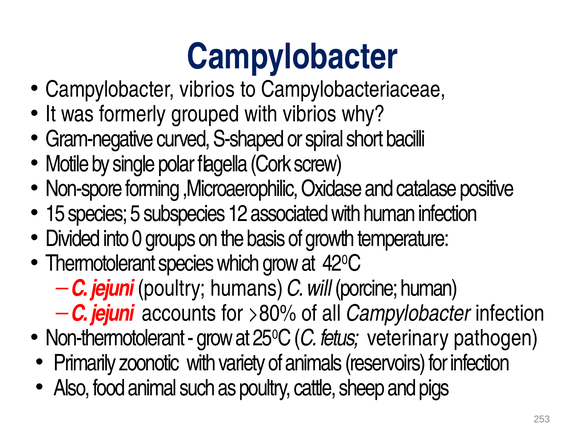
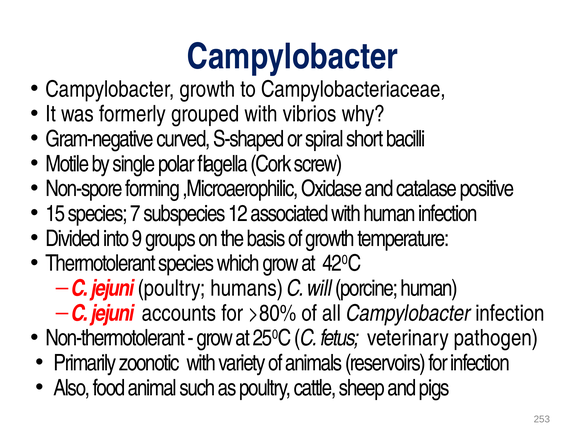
Campylobacter vibrios: vibrios -> growth
5: 5 -> 7
0: 0 -> 9
